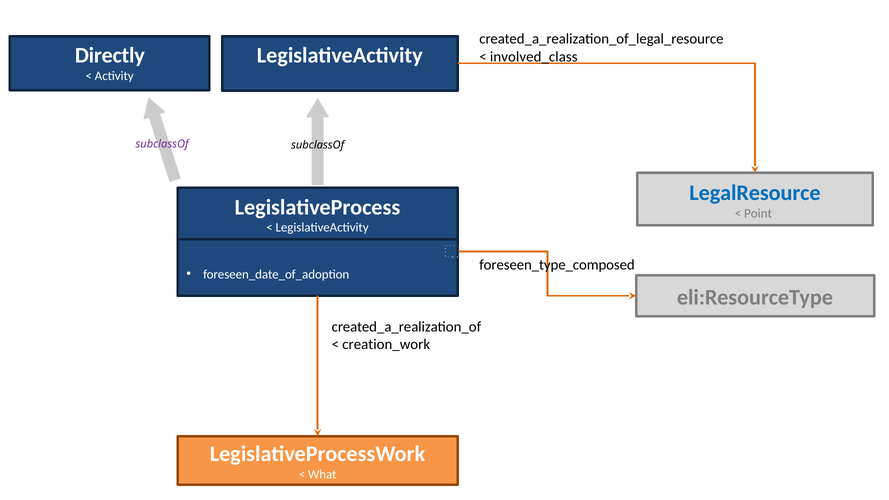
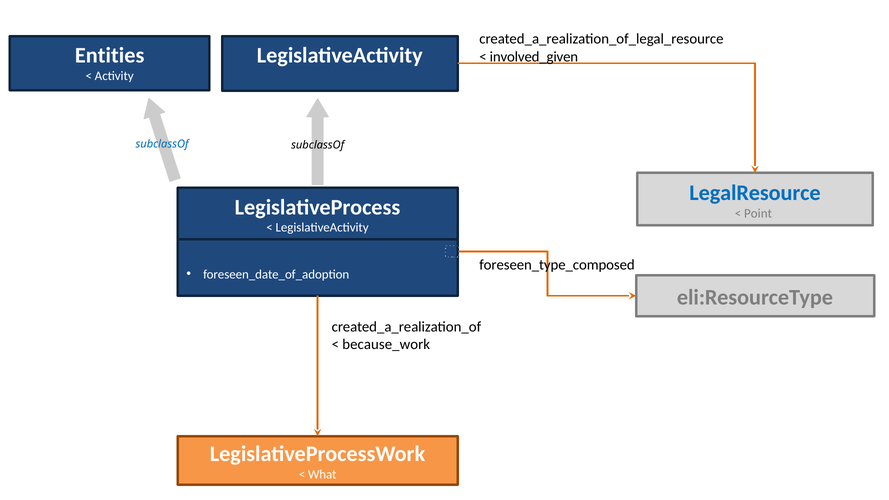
Directly: Directly -> Entities
involved_class: involved_class -> involved_given
subclassOf at (162, 144) colour: purple -> blue
creation_work: creation_work -> because_work
